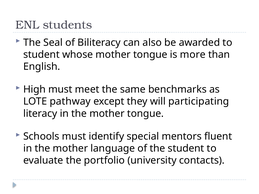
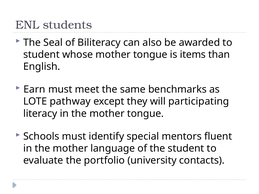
more: more -> items
High: High -> Earn
